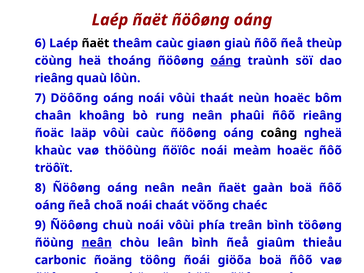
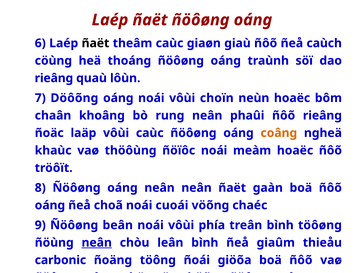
theùp: theùp -> caùch
oáng at (226, 61) underline: present -> none
thaát: thaát -> choïn
coâng colour: black -> orange
chaát: chaát -> cuoái
chuù: chuù -> beân
